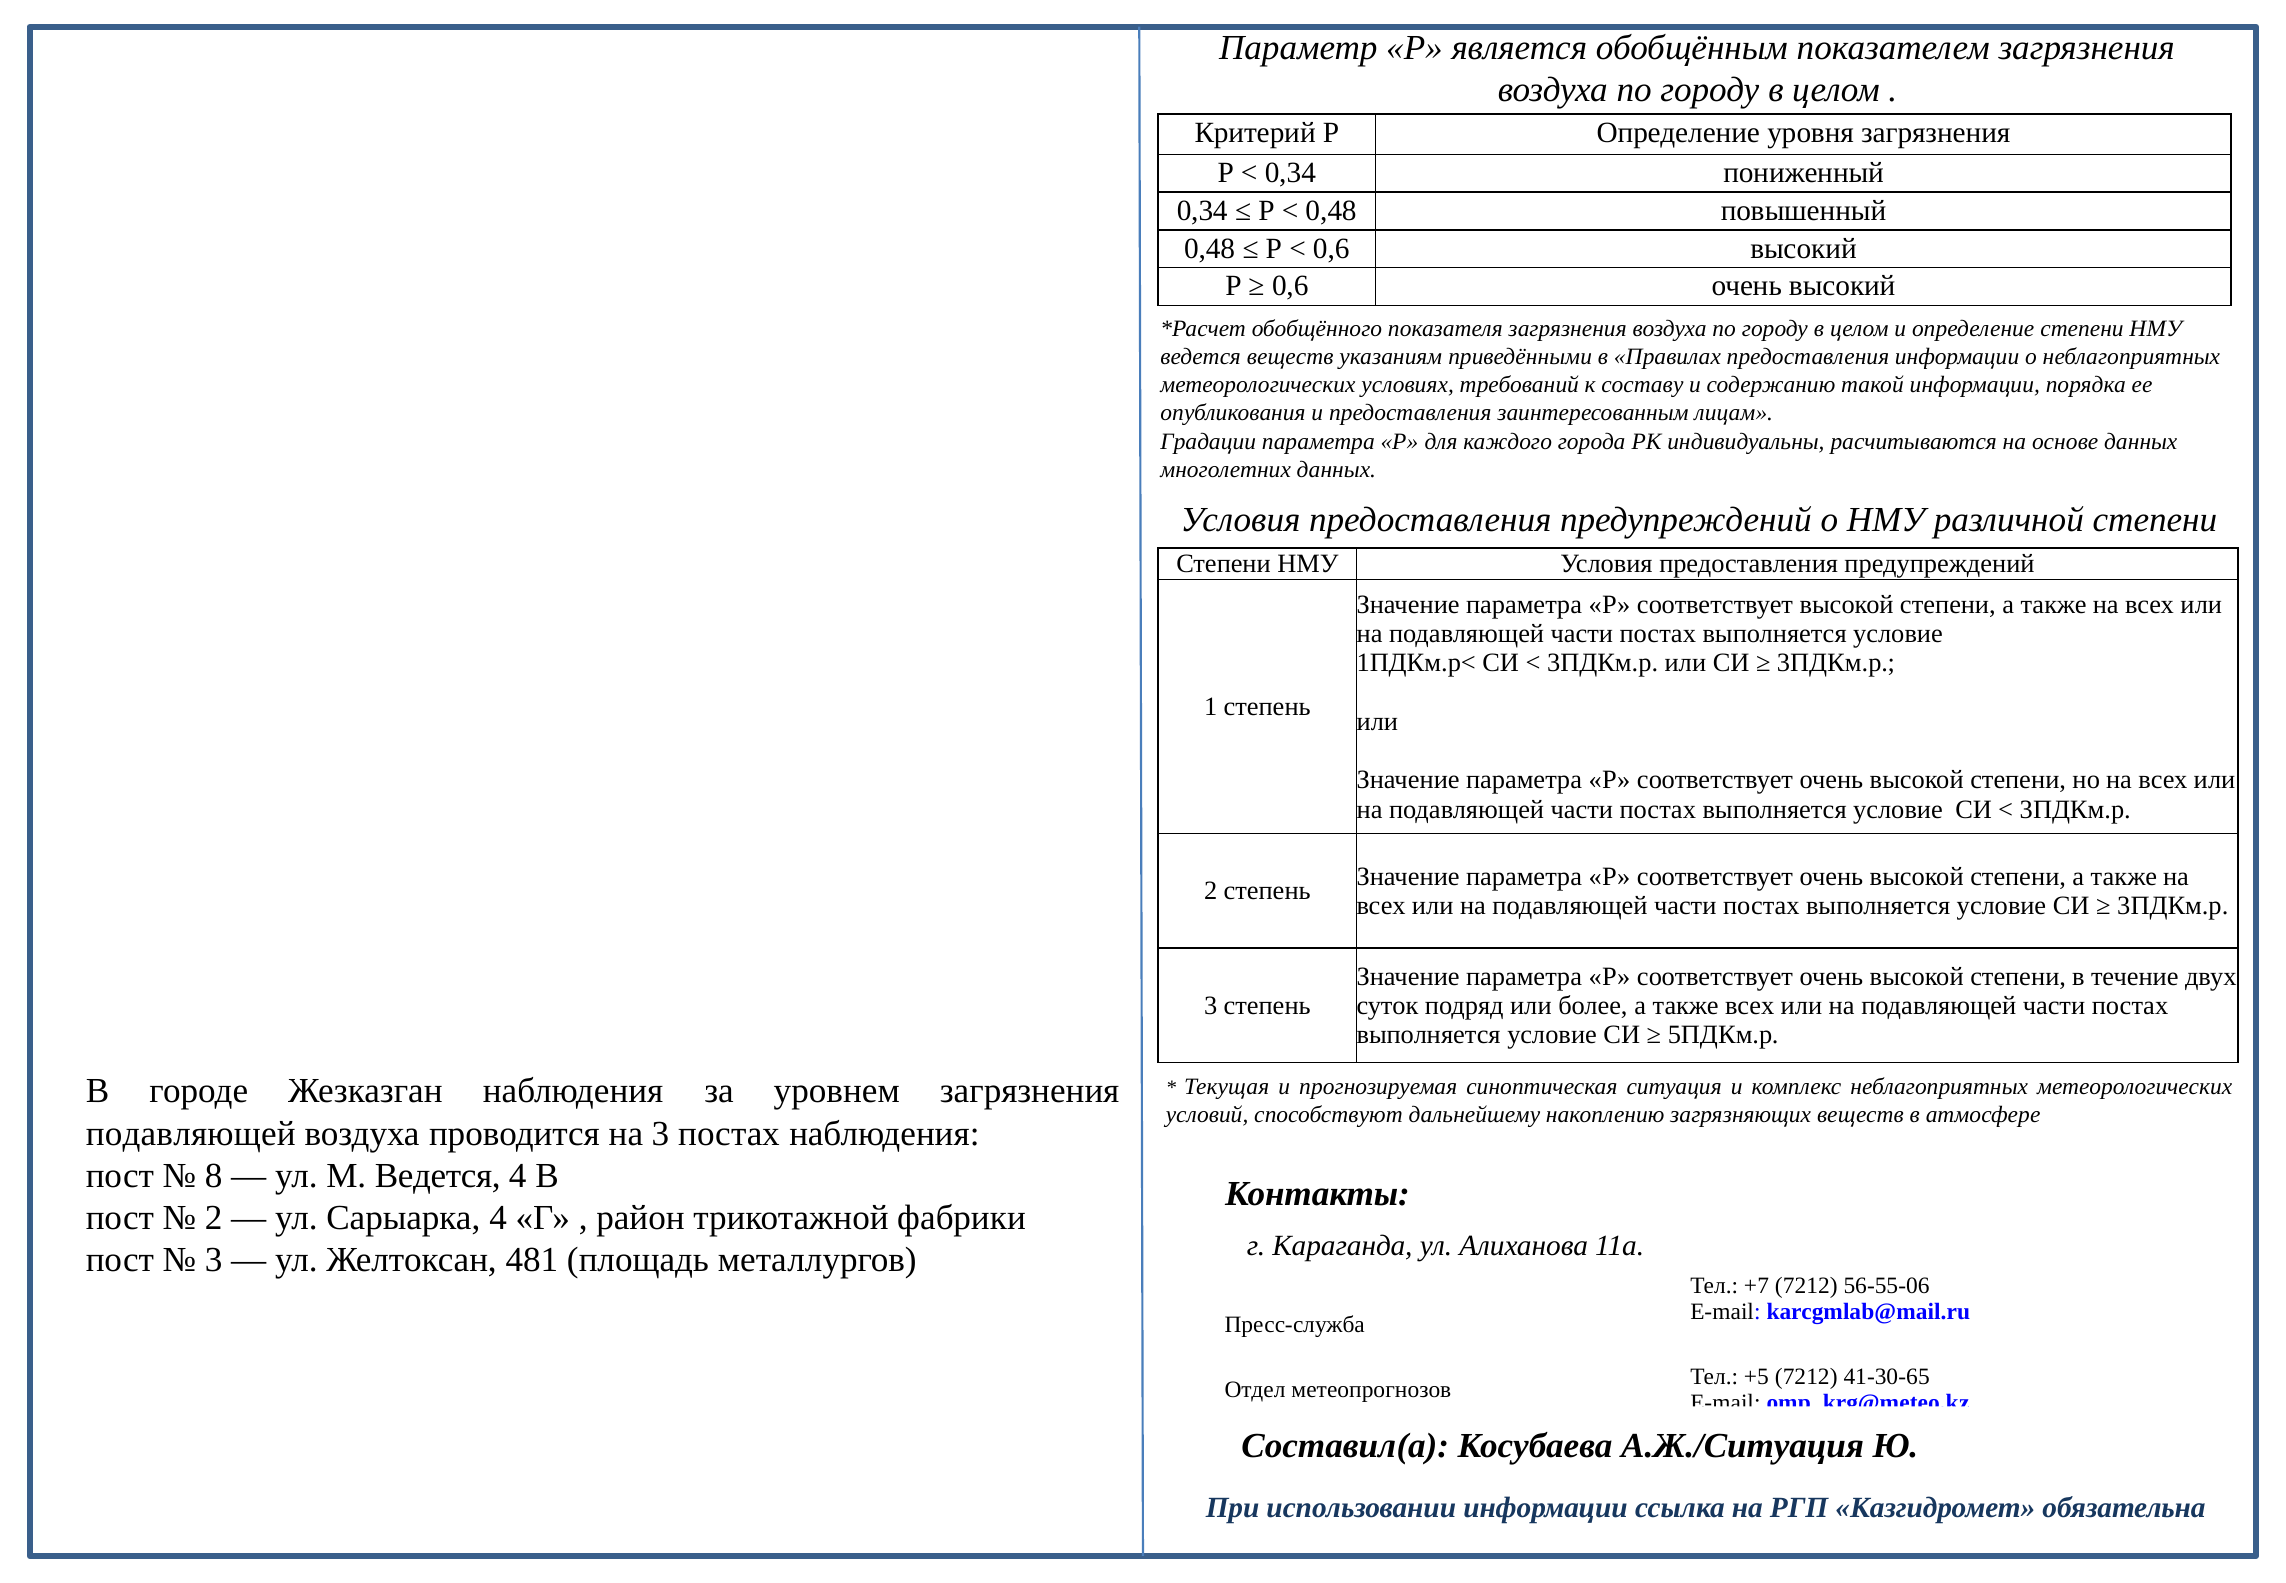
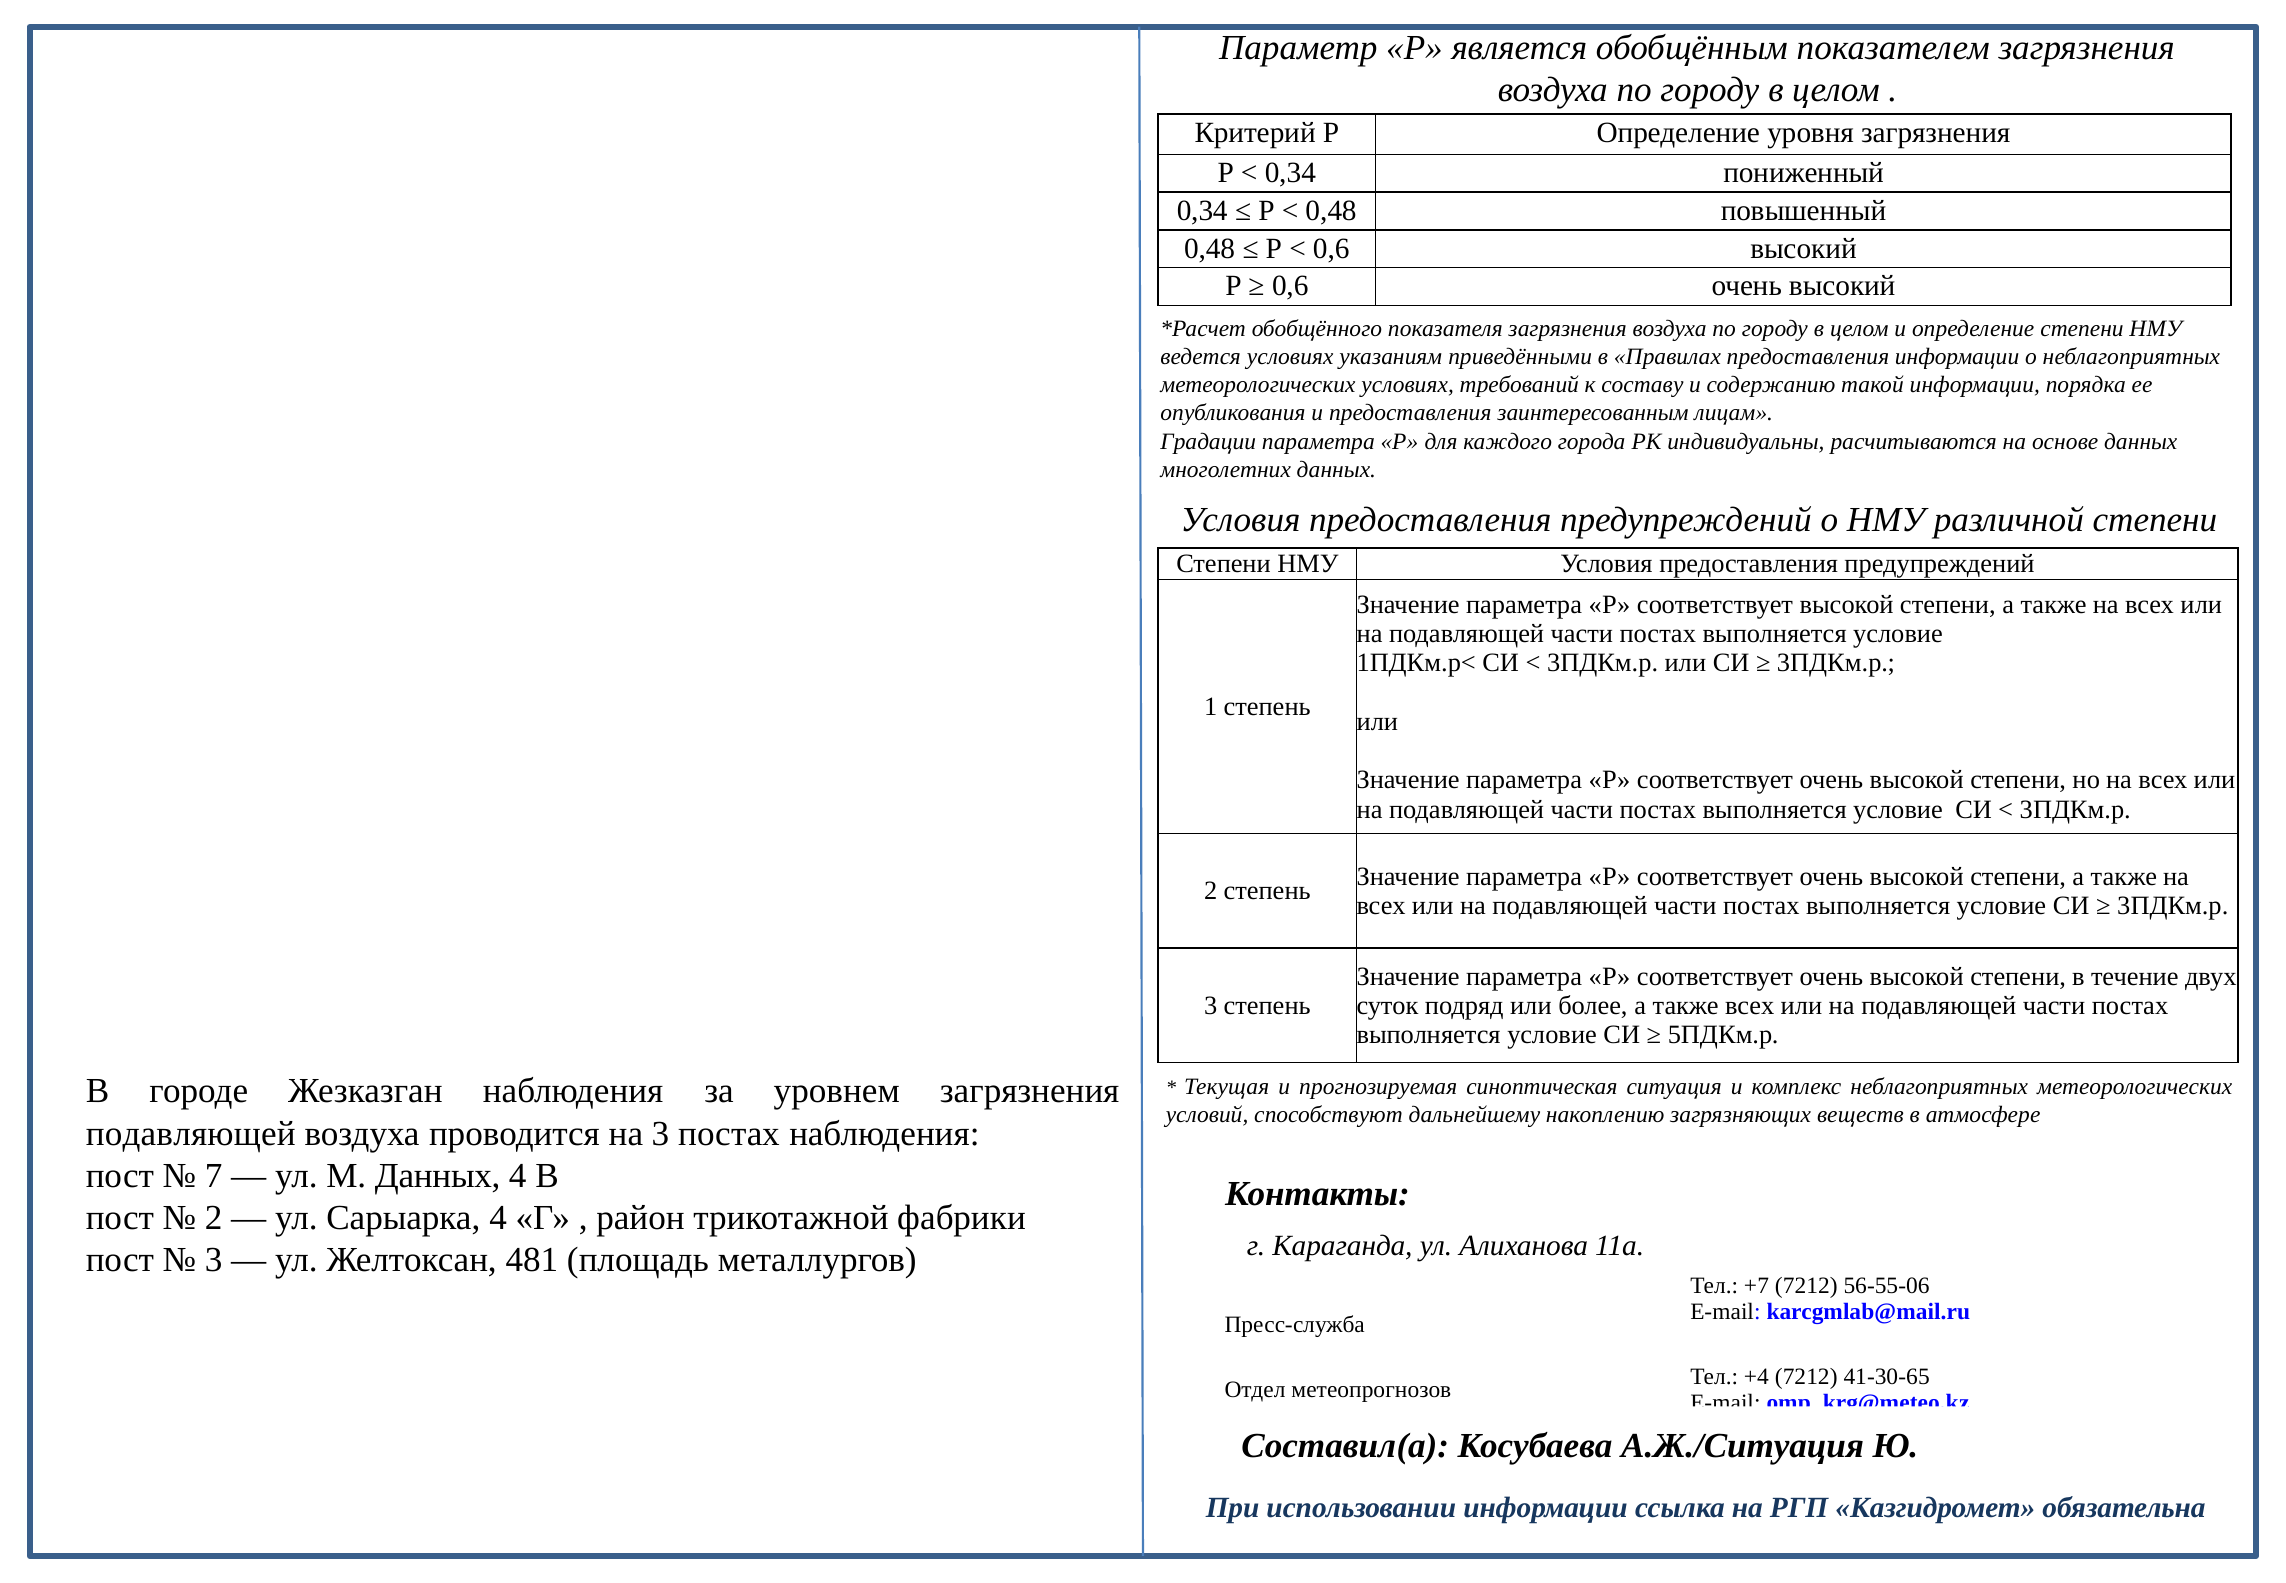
ведется веществ: веществ -> условиях
8: 8 -> 7
М Ведется: Ведется -> Данных
+5: +5 -> +4
